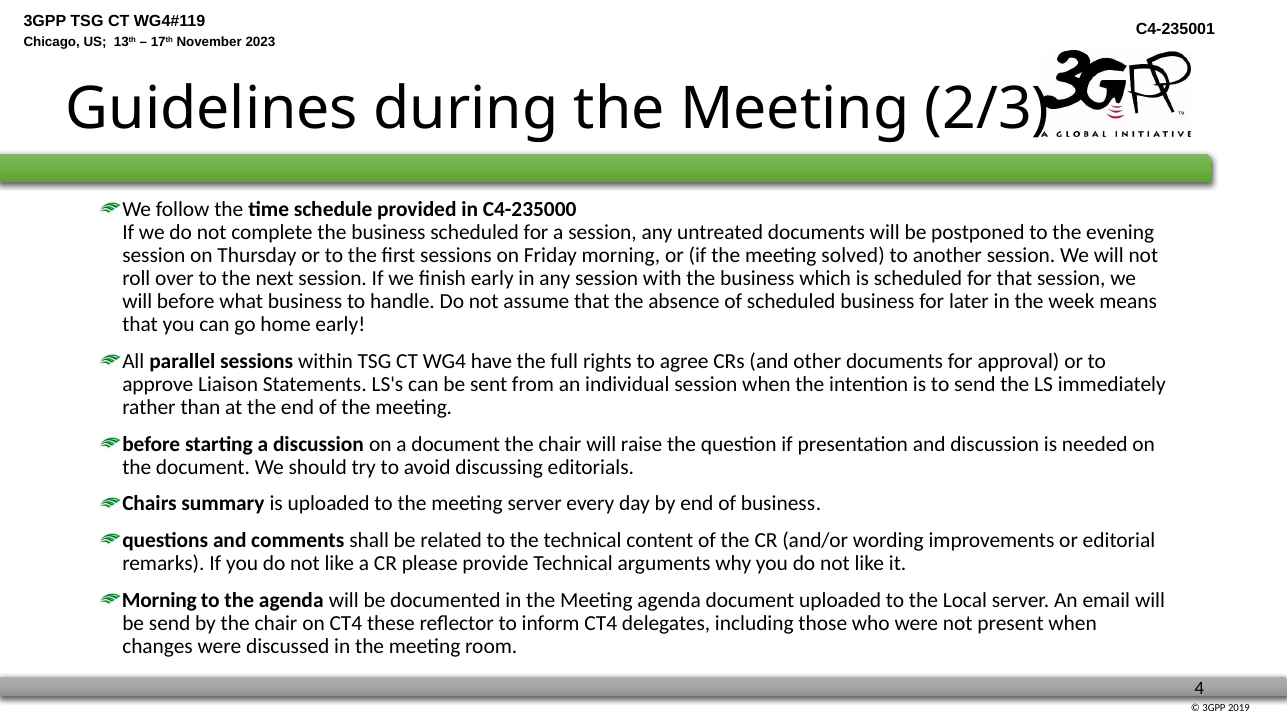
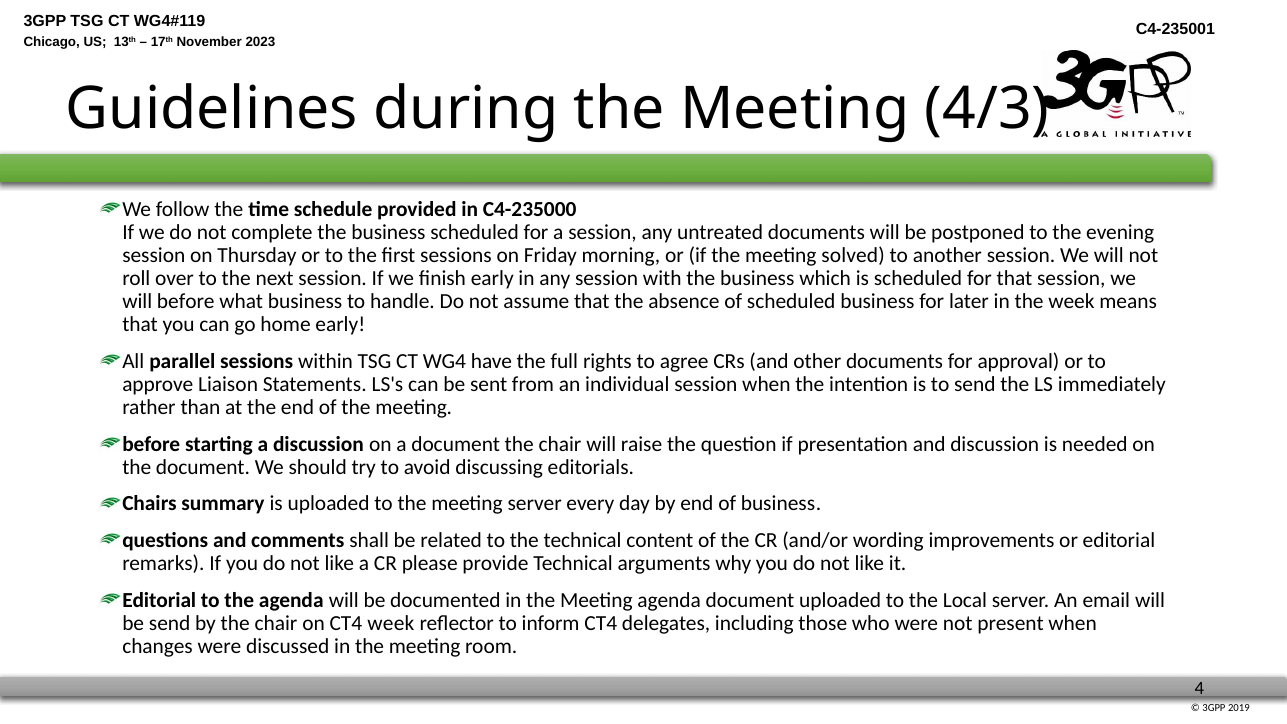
2/3: 2/3 -> 4/3
Morning at (159, 600): Morning -> Editorial
CT4 these: these -> week
